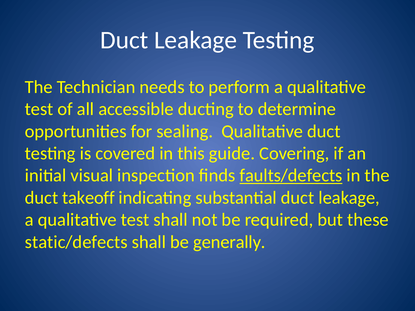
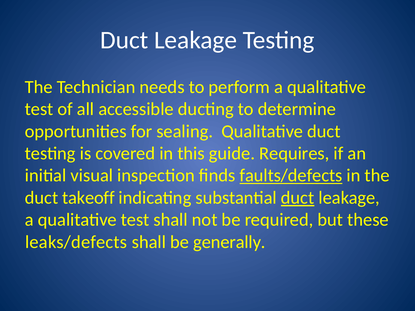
Covering: Covering -> Requires
duct at (298, 198) underline: none -> present
static/defects: static/defects -> leaks/defects
